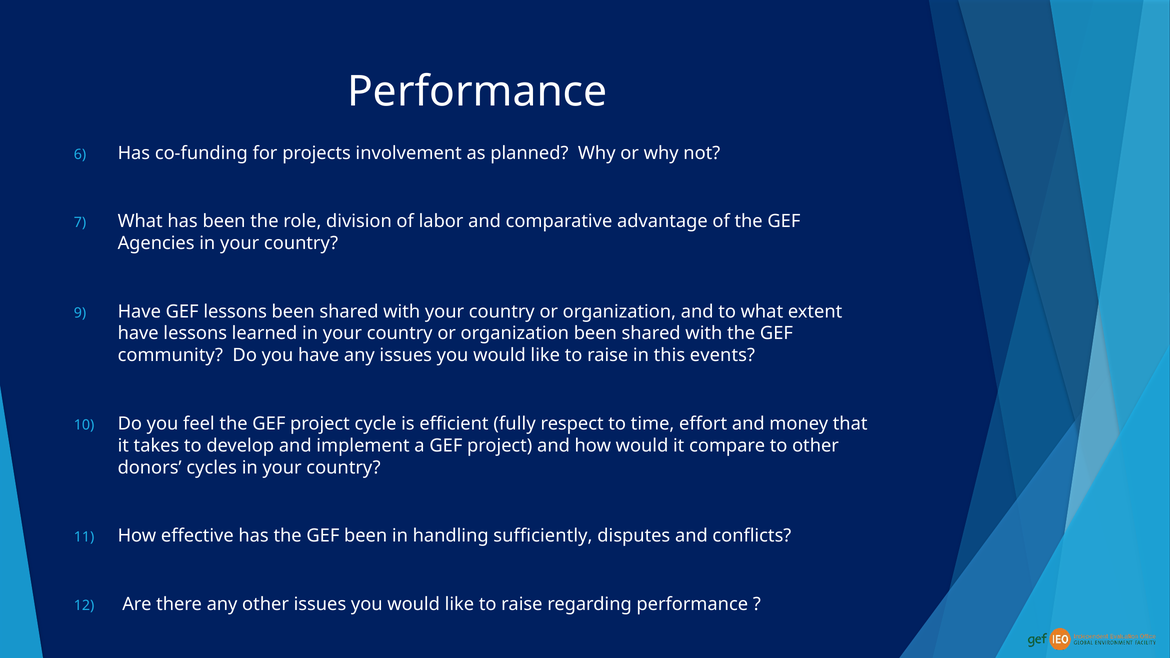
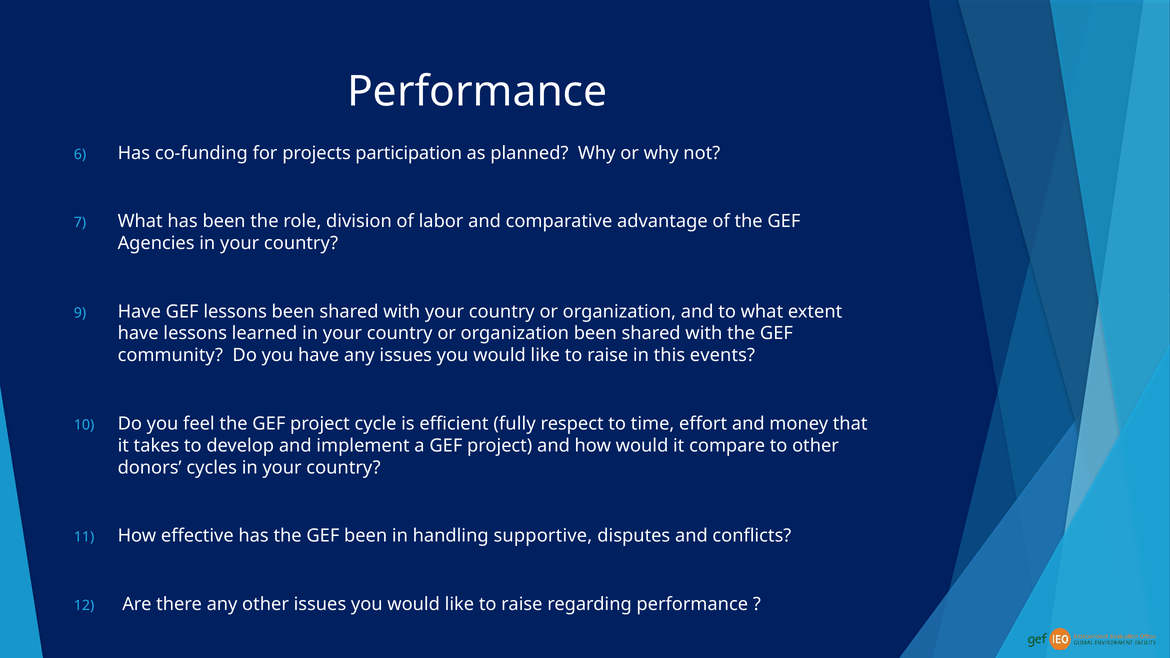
involvement: involvement -> participation
sufficiently: sufficiently -> supportive
